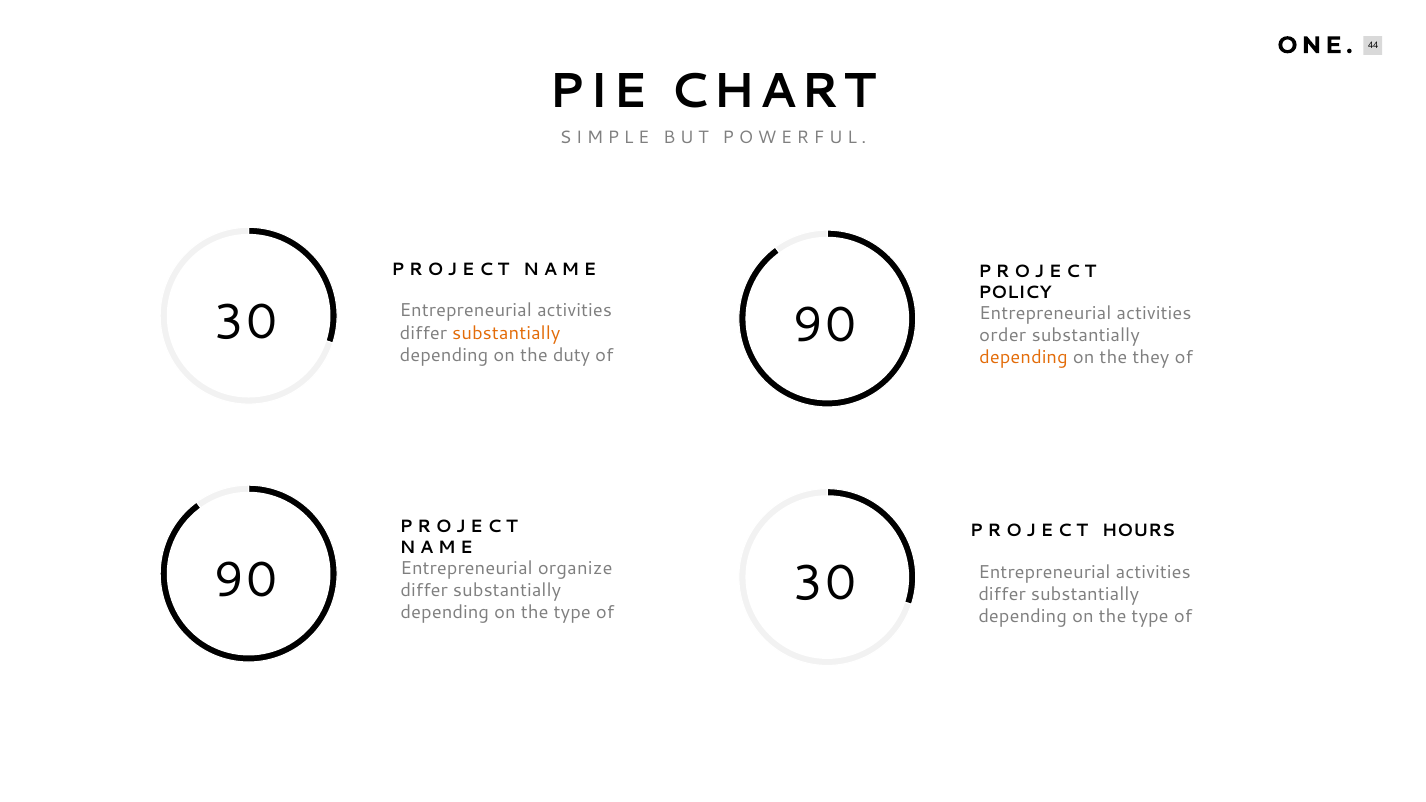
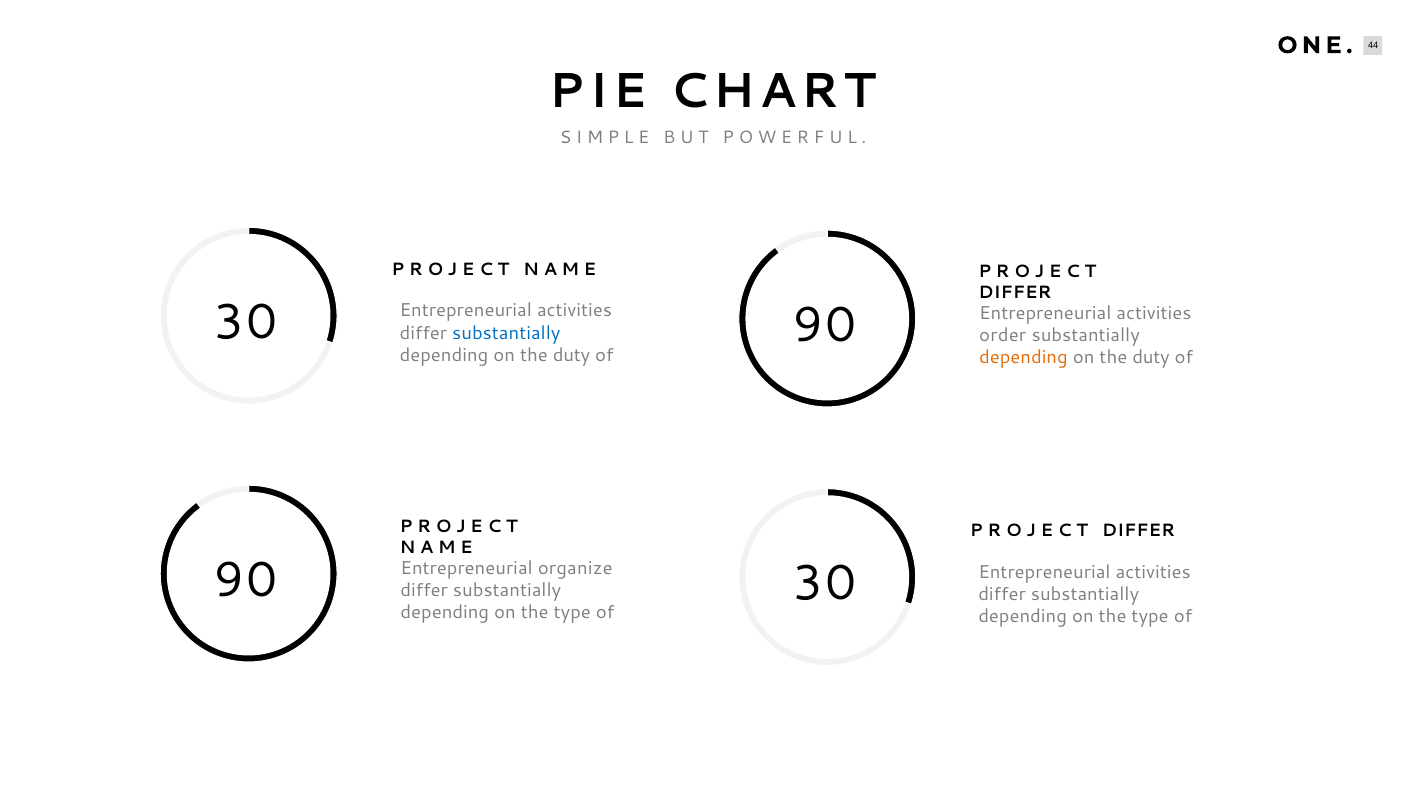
POLICY at (1015, 293): POLICY -> DIFFER
substantially at (506, 333) colour: orange -> blue
they at (1151, 358): they -> duty
HOURS at (1138, 531): HOURS -> DIFFER
